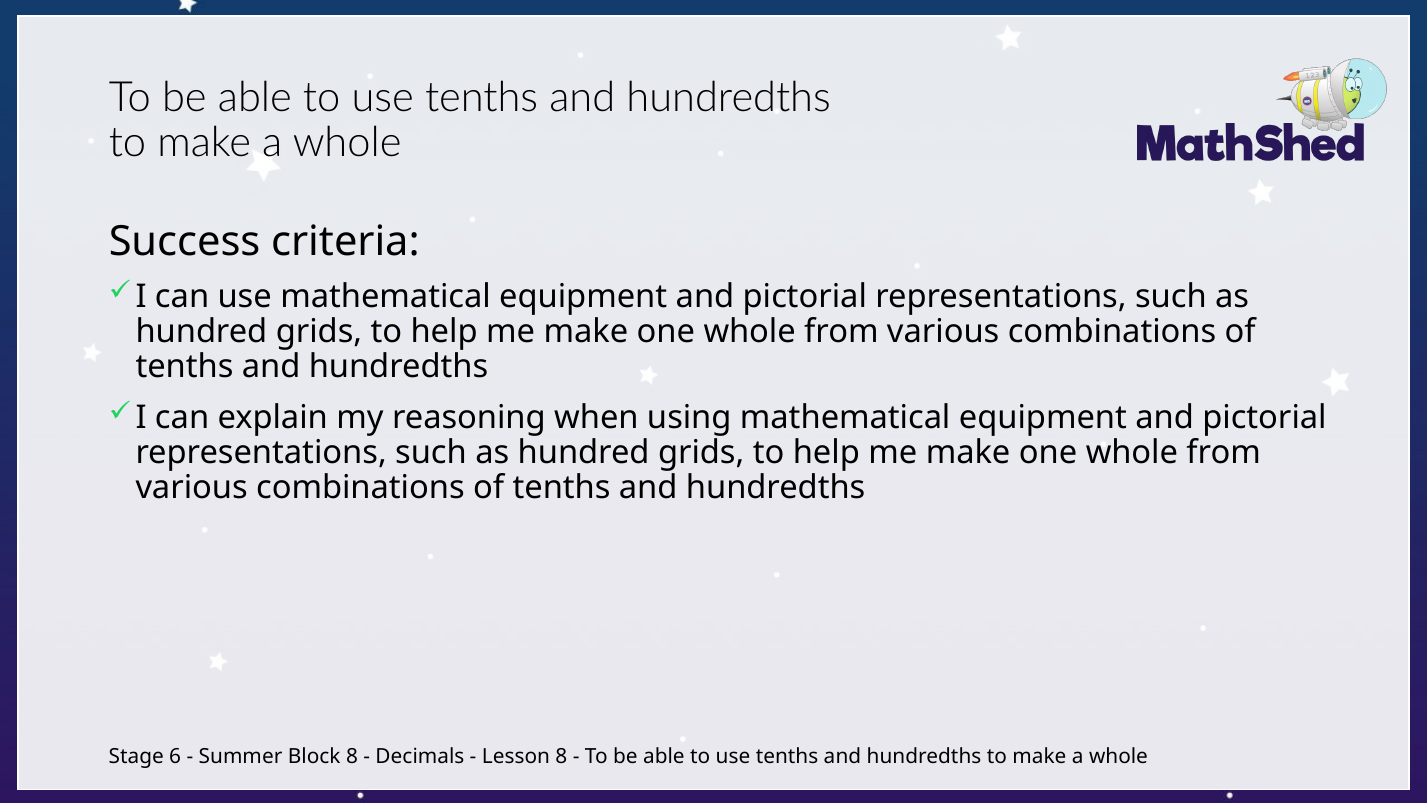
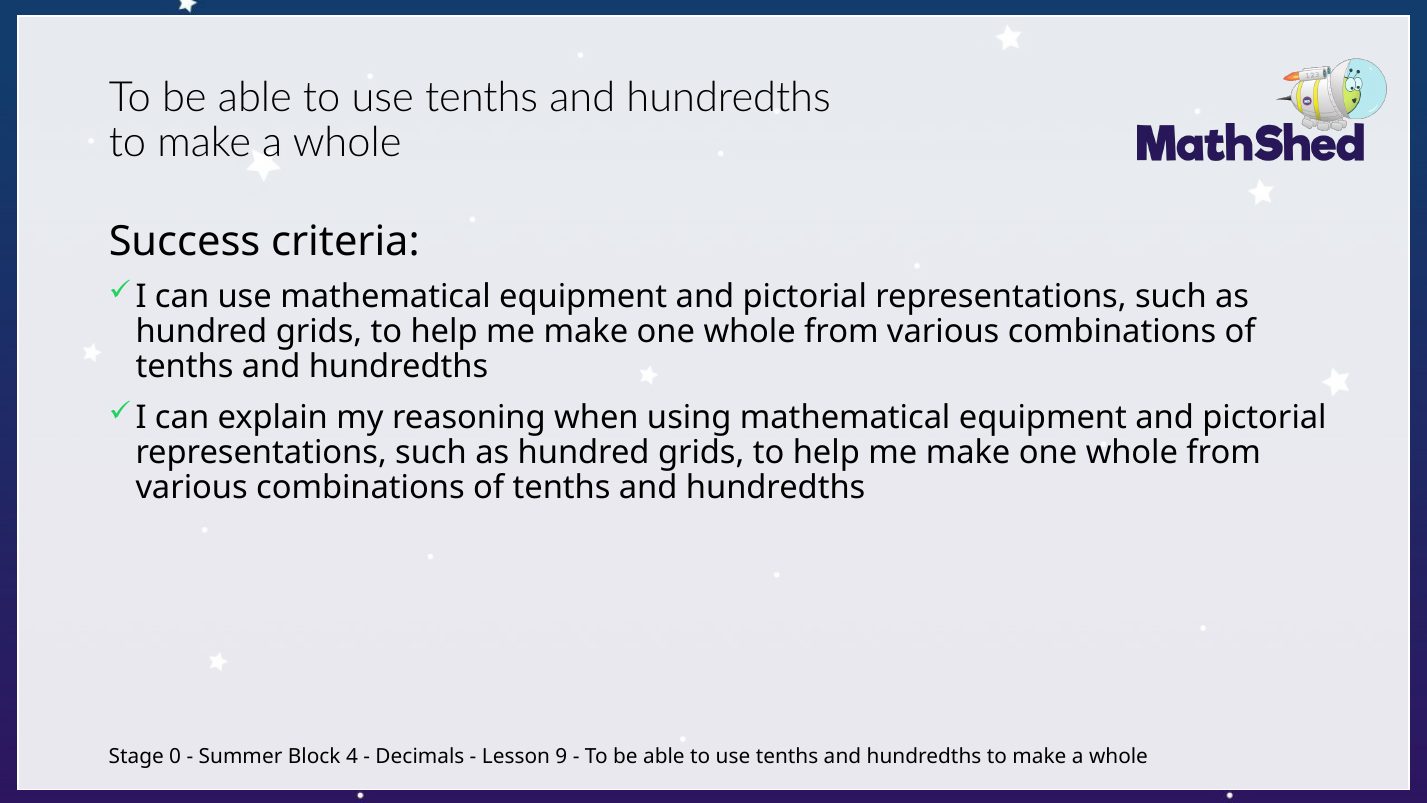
6: 6 -> 0
Block 8: 8 -> 4
Lesson 8: 8 -> 9
